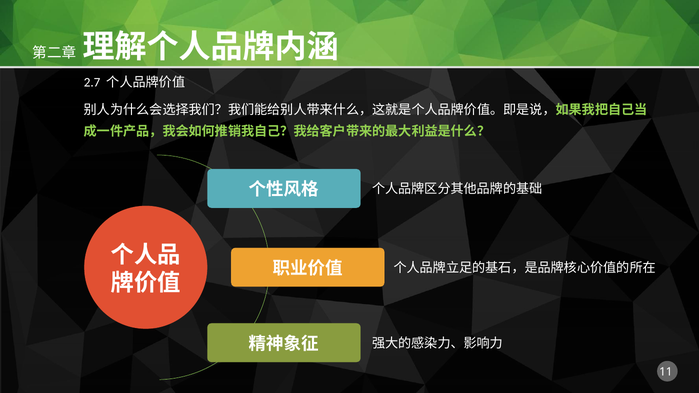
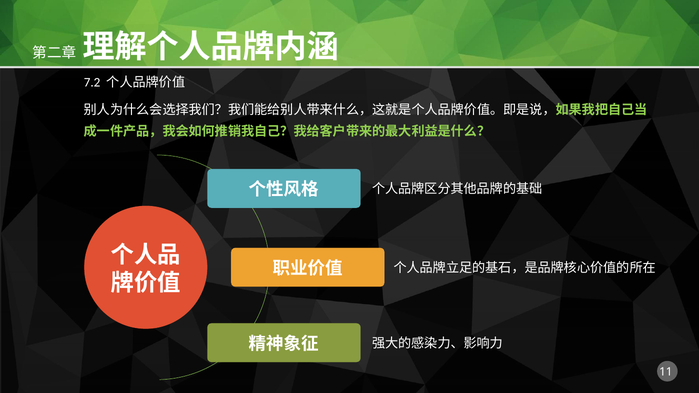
2.7: 2.7 -> 7.2
